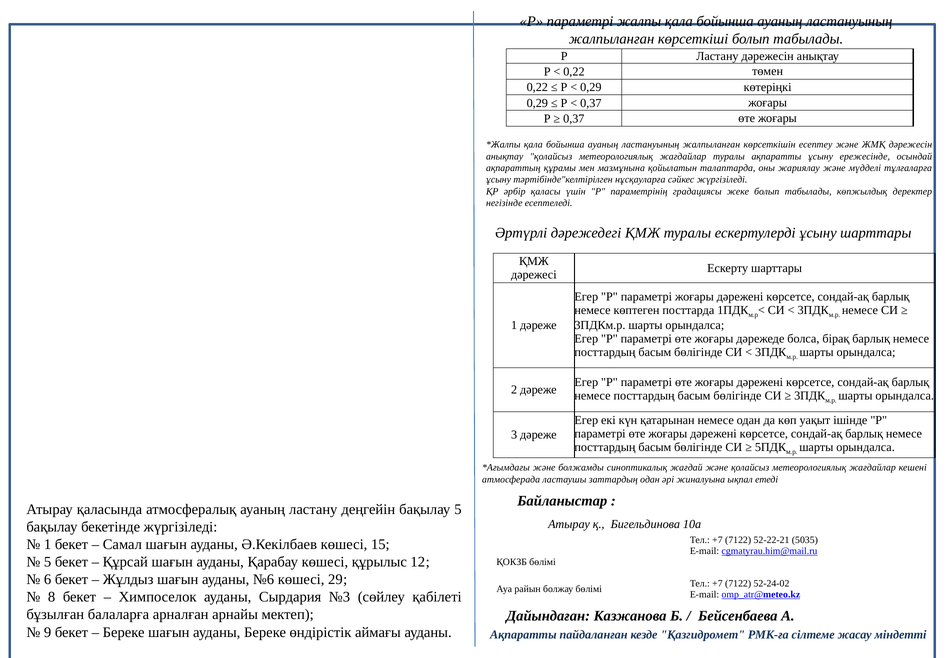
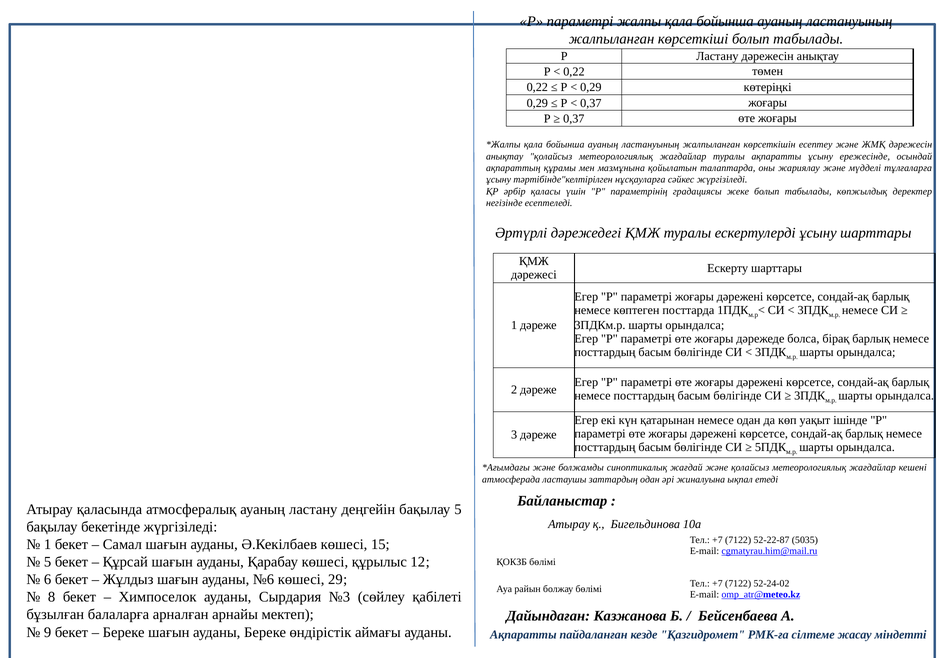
52-22-21: 52-22-21 -> 52-22-87
